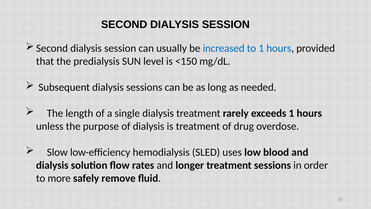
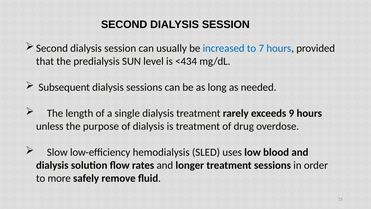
to 1: 1 -> 7
<150: <150 -> <434
exceeds 1: 1 -> 9
